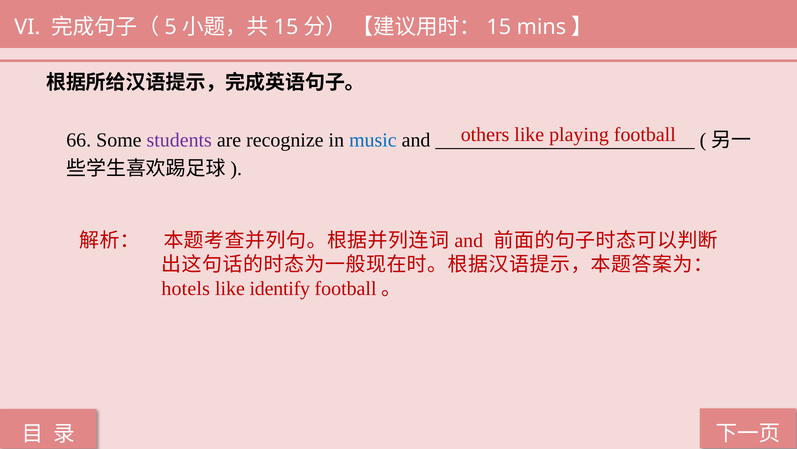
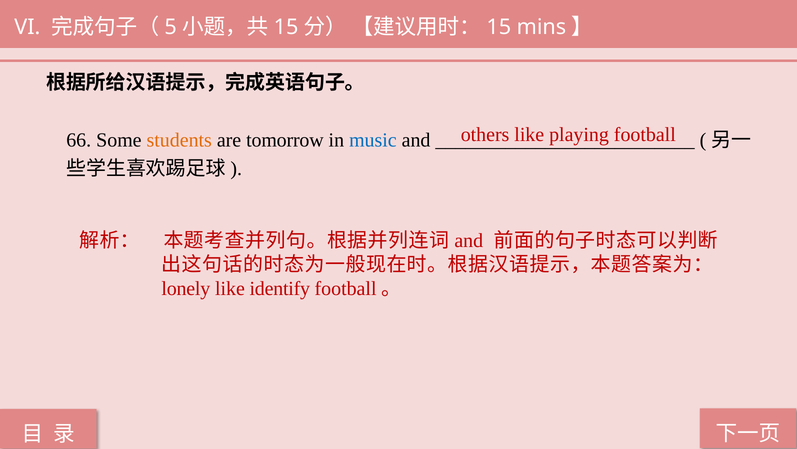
students colour: purple -> orange
recognize: recognize -> tomorrow
hotels: hotels -> lonely
